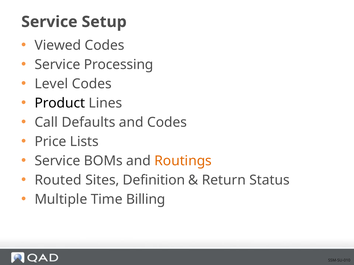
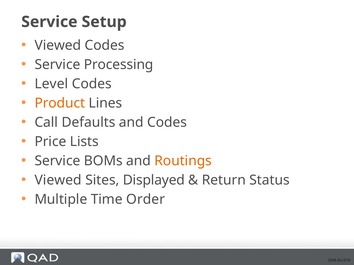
Product colour: black -> orange
Routed at (58, 181): Routed -> Viewed
Definition: Definition -> Displayed
Billing: Billing -> Order
